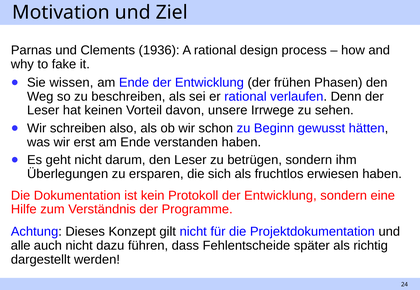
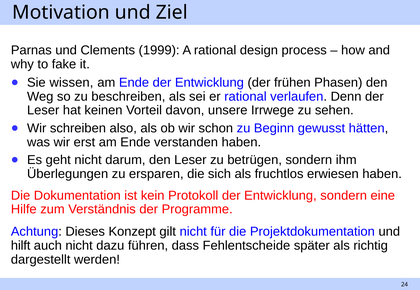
1936: 1936 -> 1999
alle: alle -> hilft
